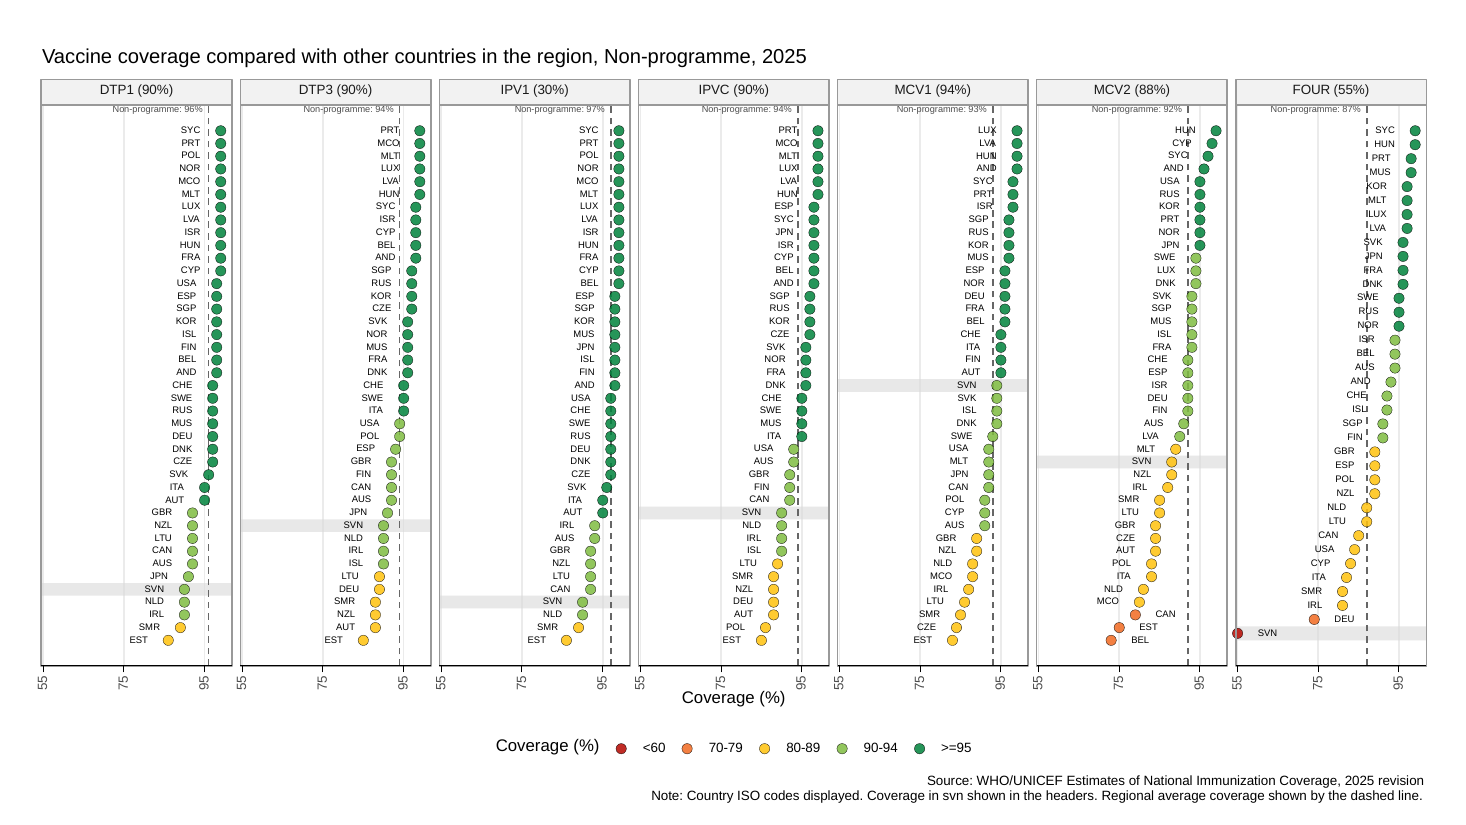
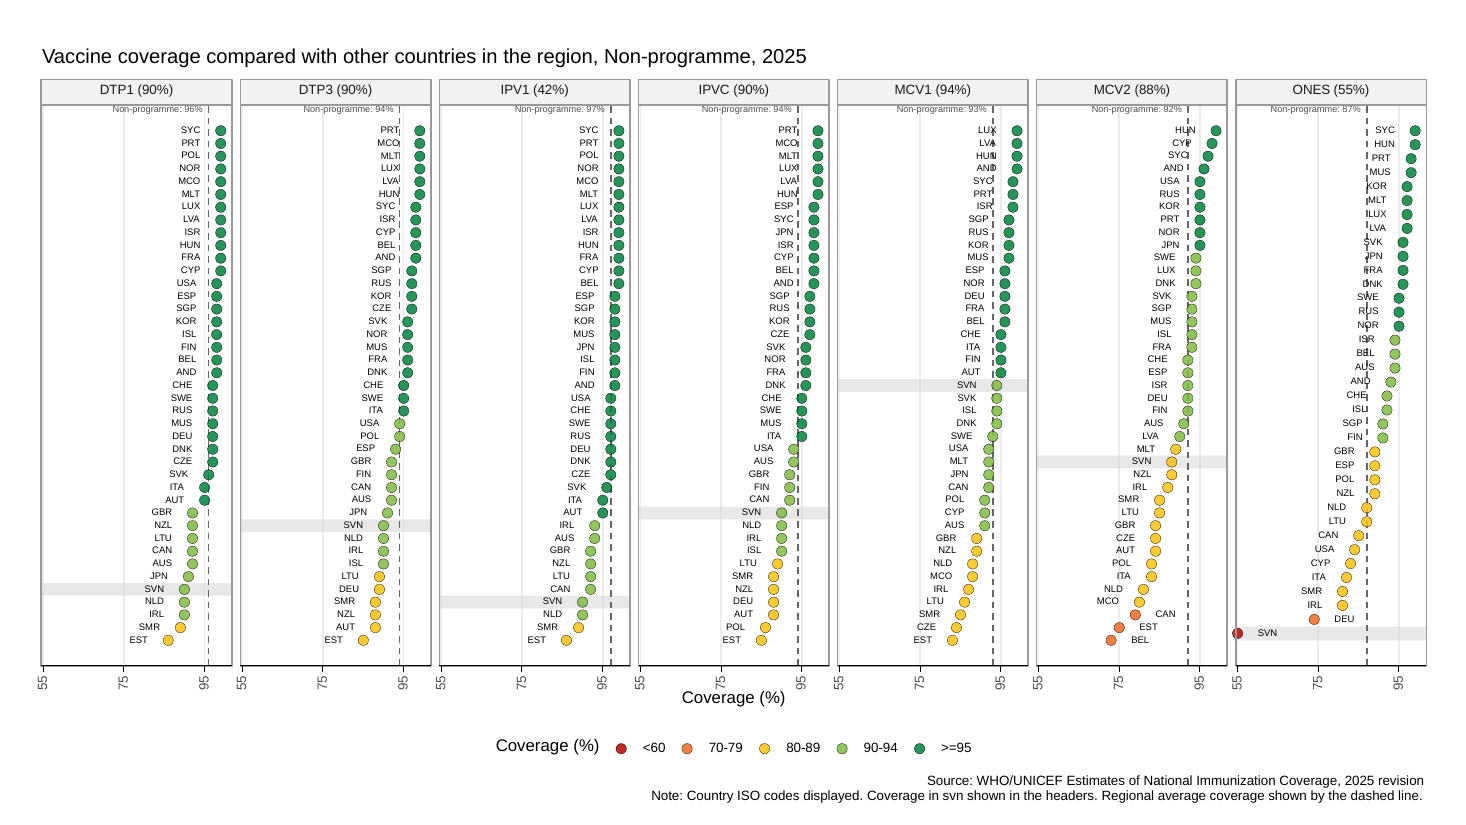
30%: 30% -> 42%
FOUR: FOUR -> ONES
